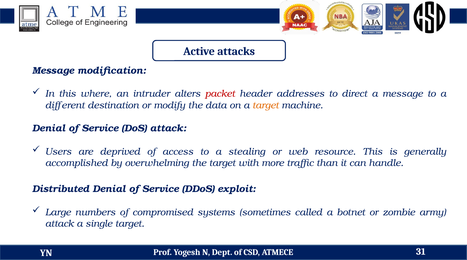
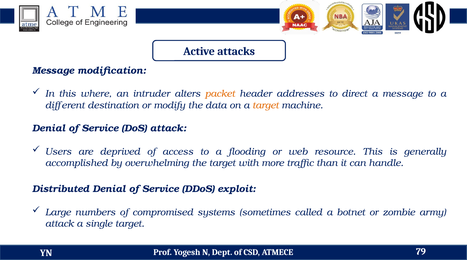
packet colour: red -> orange
stealing: stealing -> flooding
31: 31 -> 79
